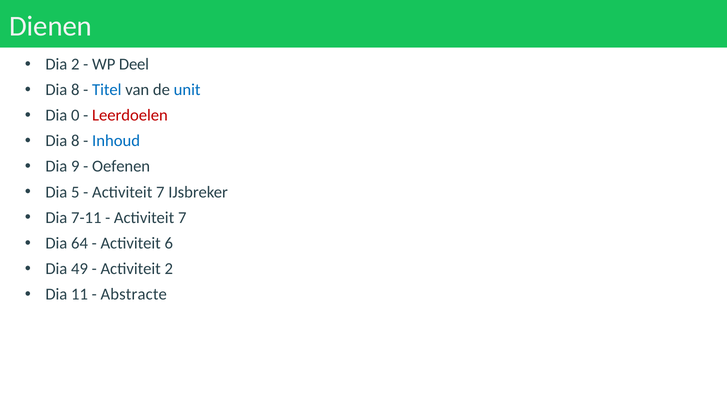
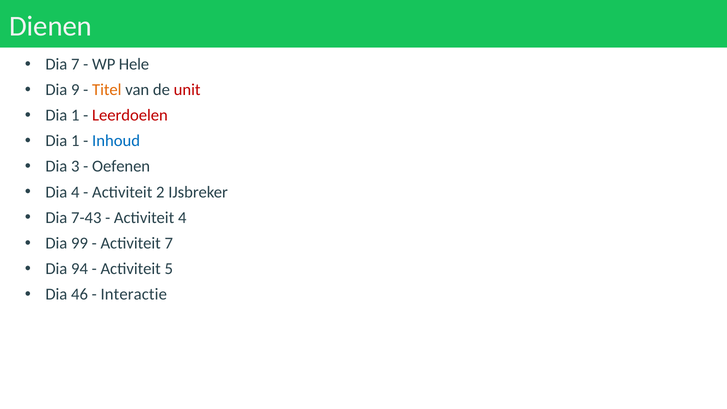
Dia 2: 2 -> 7
Deel: Deel -> Hele
8 at (75, 90): 8 -> 9
Titel colour: blue -> orange
unit colour: blue -> red
0 at (75, 115): 0 -> 1
8 at (75, 141): 8 -> 1
9: 9 -> 3
Dia 5: 5 -> 4
7 at (160, 192): 7 -> 2
7-11: 7-11 -> 7-43
7 at (182, 218): 7 -> 4
64: 64 -> 99
Activiteit 6: 6 -> 7
49: 49 -> 94
Activiteit 2: 2 -> 5
11: 11 -> 46
Abstracte: Abstracte -> Interactie
